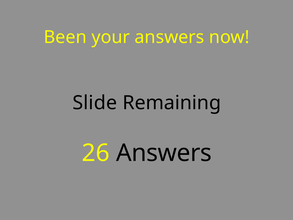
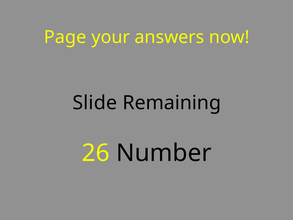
Been: Been -> Page
26 Answers: Answers -> Number
